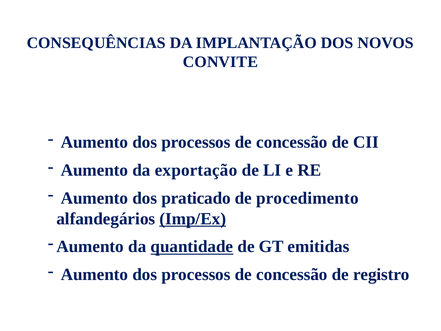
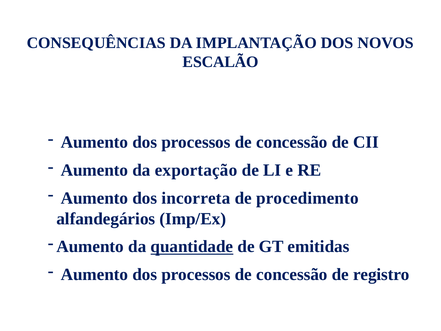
CONVITE: CONVITE -> ESCALÃO
praticado: praticado -> incorreta
Imp/Ex underline: present -> none
